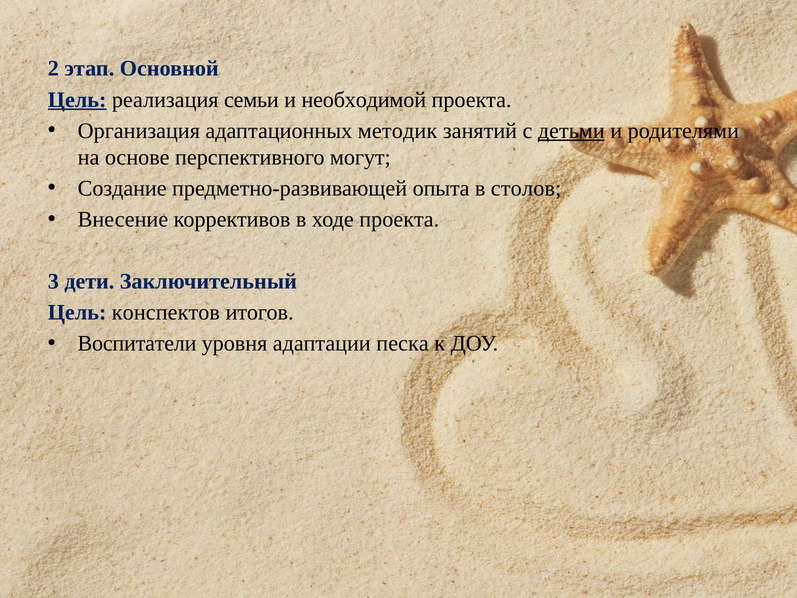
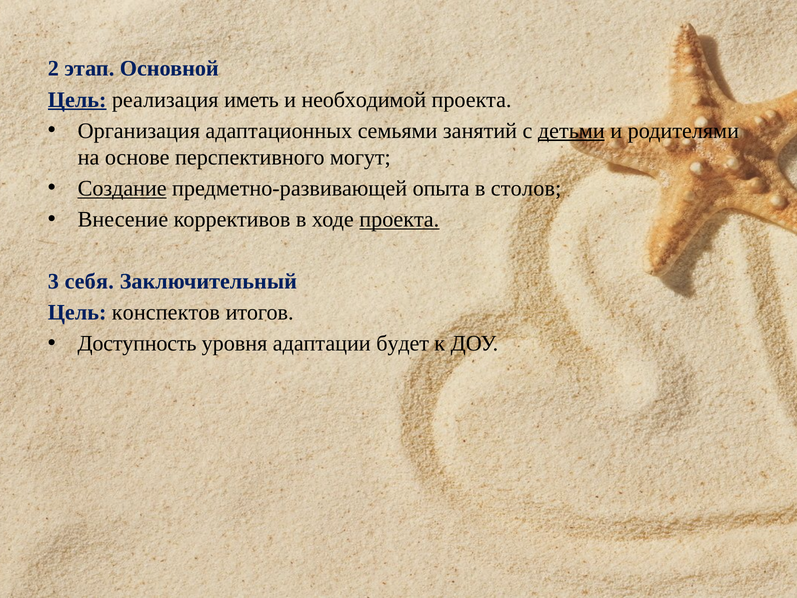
семьи: семьи -> иметь
методик: методик -> семьями
Создание underline: none -> present
проекта at (399, 219) underline: none -> present
дети: дети -> себя
Воспитатели: Воспитатели -> Доступность
песка: песка -> будет
